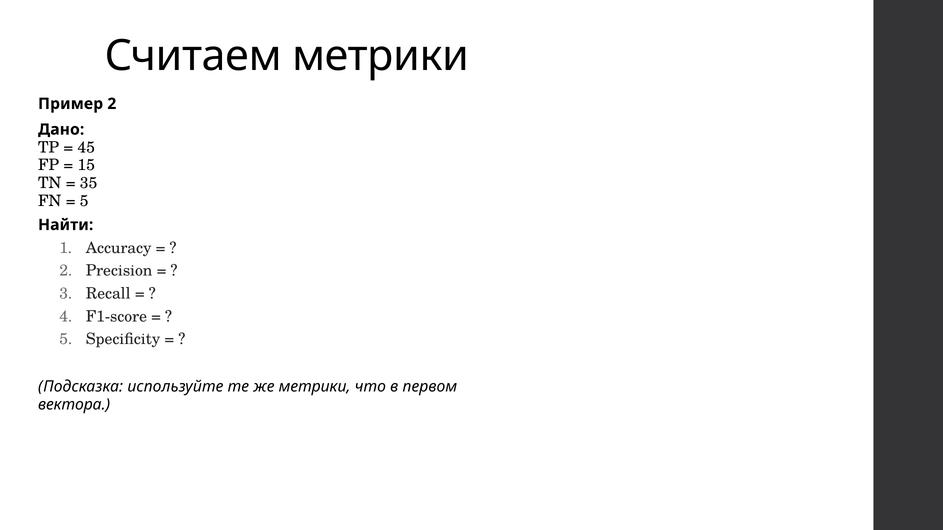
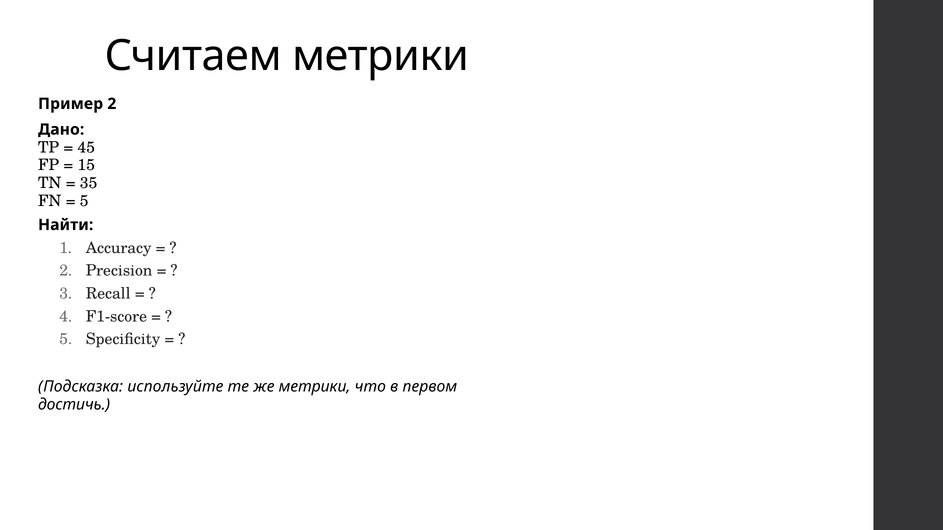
вектора: вектора -> достичь
